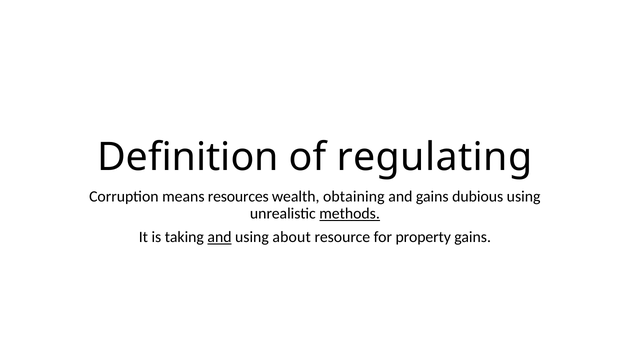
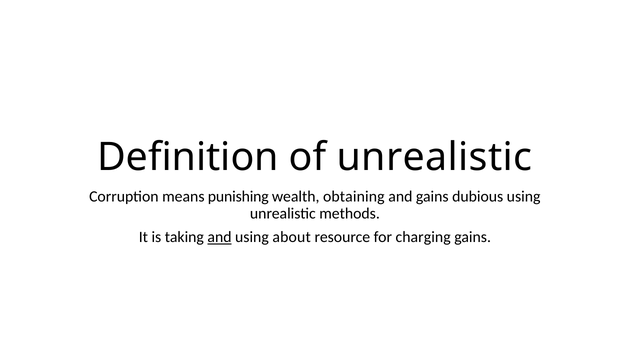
of regulating: regulating -> unrealistic
resources: resources -> punishing
methods underline: present -> none
property: property -> charging
